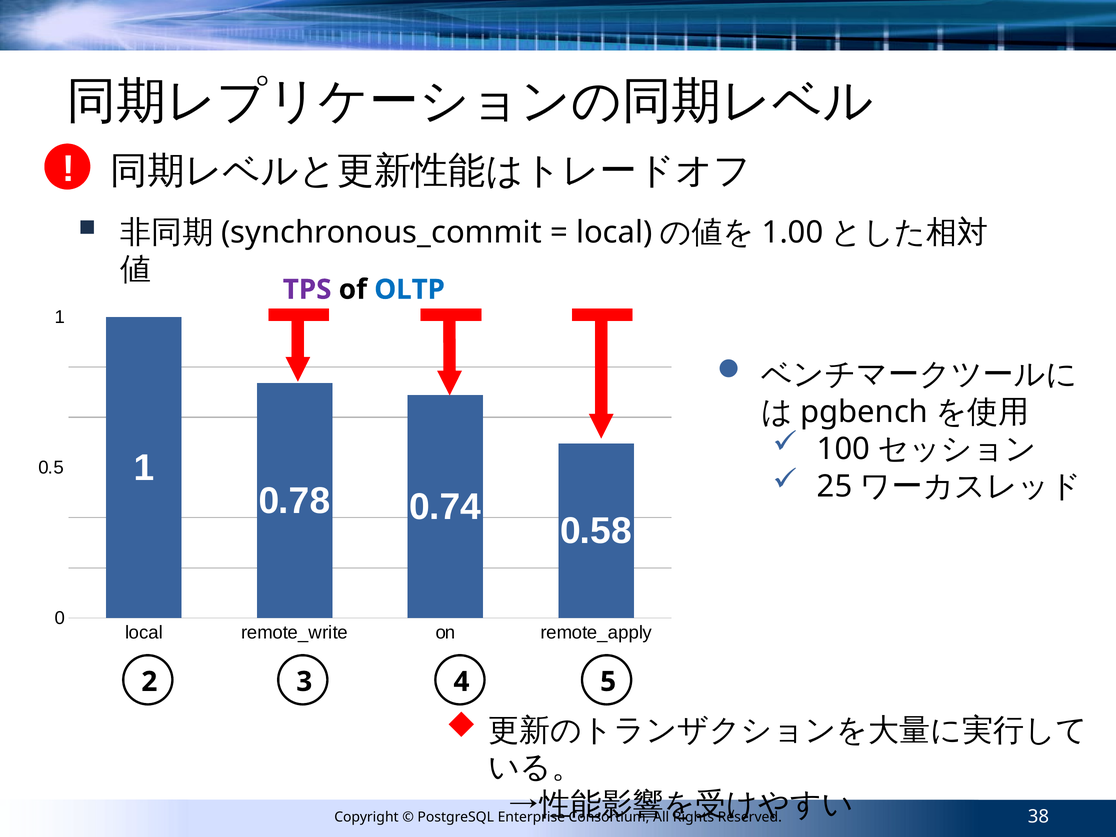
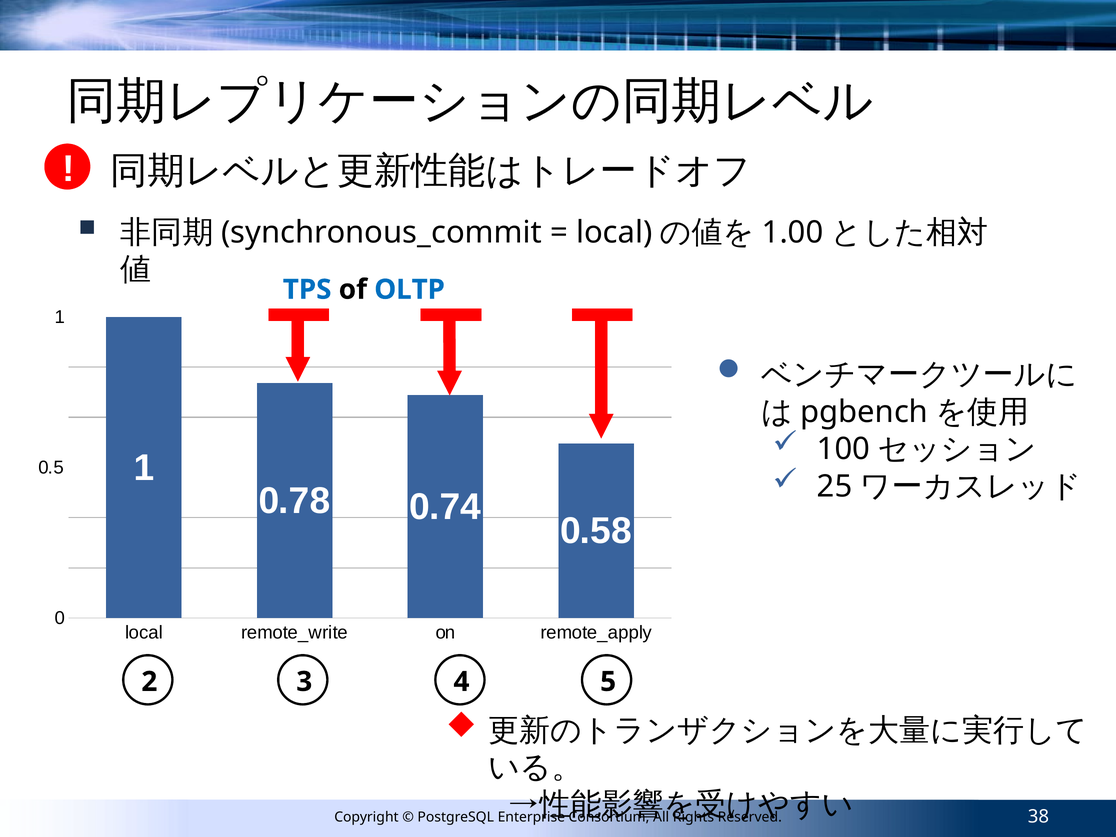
TPS colour: purple -> blue
